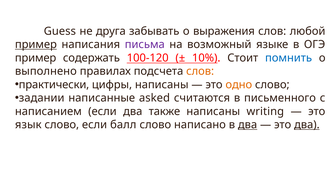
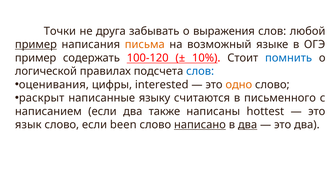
Guess: Guess -> Точки
письма colour: purple -> orange
выполнено: выполнено -> логической
слов at (200, 71) colour: orange -> blue
практически: практически -> оценивания
цифры написаны: написаны -> interested
задании: задании -> раскрыт
asked: asked -> языку
writing: writing -> hottest
балл: балл -> been
написано underline: none -> present
два at (307, 125) underline: present -> none
